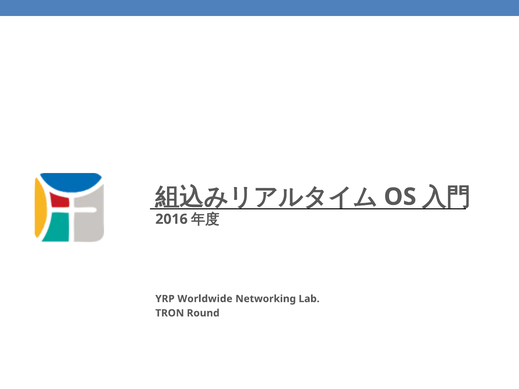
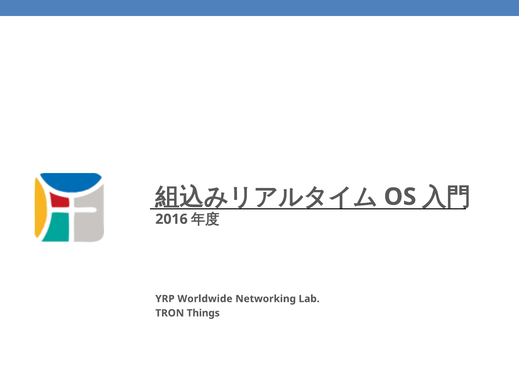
Round: Round -> Things
